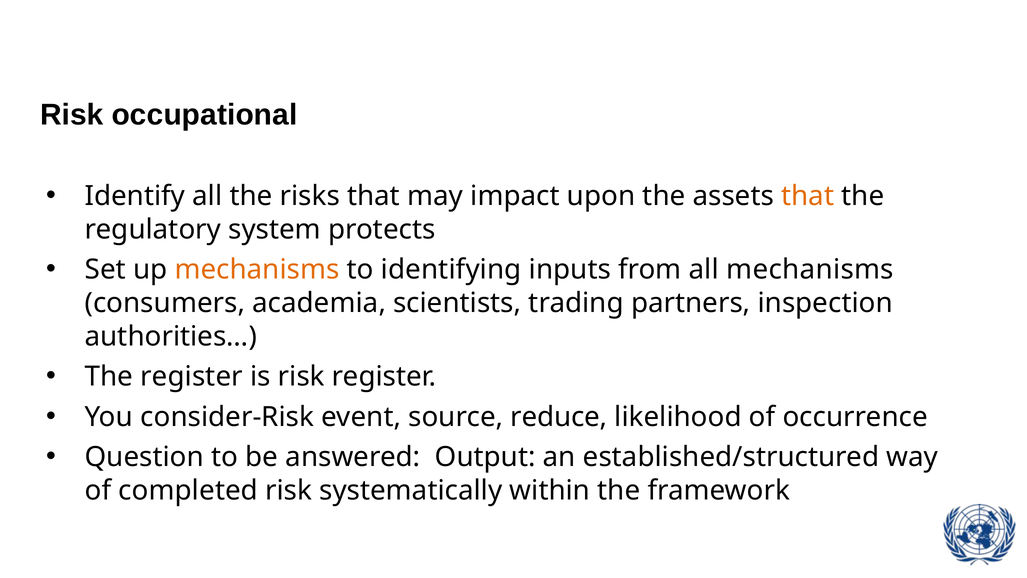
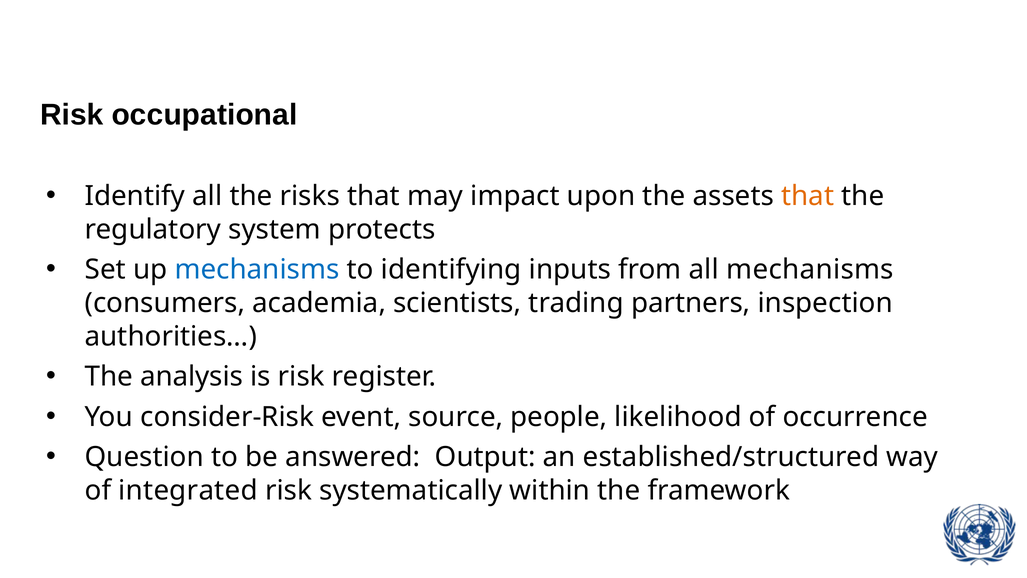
mechanisms at (257, 270) colour: orange -> blue
The register: register -> analysis
reduce: reduce -> people
completed: completed -> integrated
